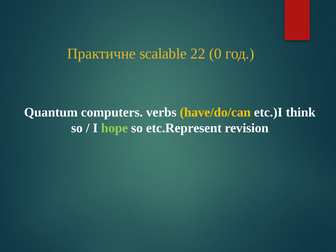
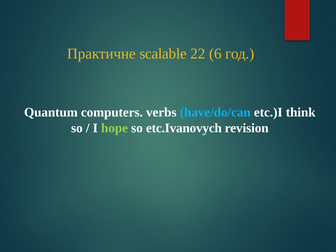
0: 0 -> 6
have/do/can colour: yellow -> light blue
etc.Represent: etc.Represent -> etc.Ivanovych
